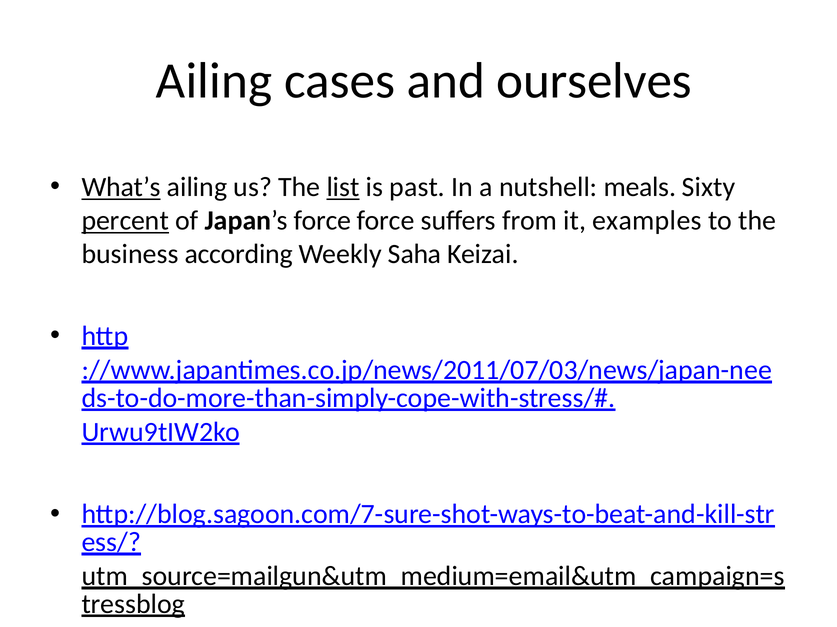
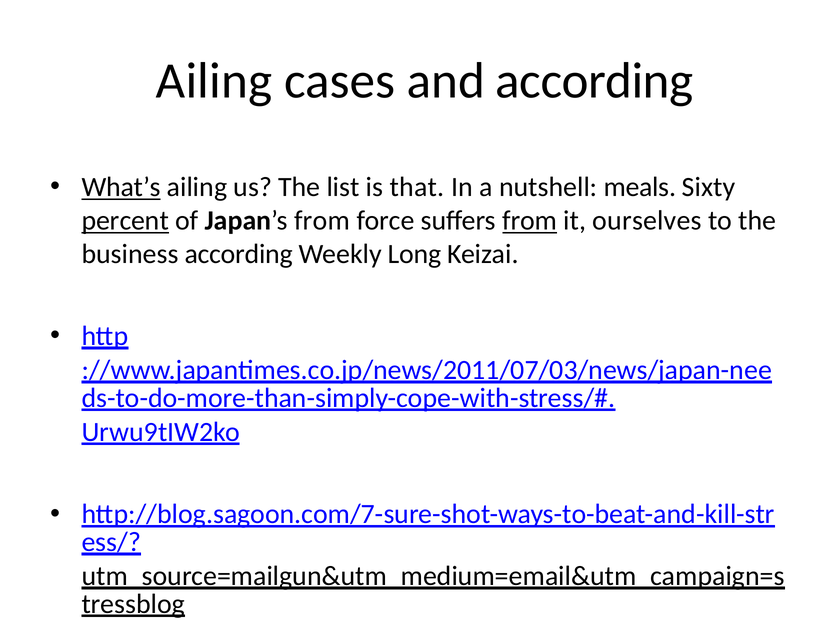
and ourselves: ourselves -> according
list underline: present -> none
past: past -> that
Japan’s force: force -> from
from at (530, 221) underline: none -> present
examples: examples -> ourselves
Saha: Saha -> Long
